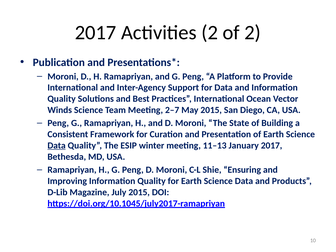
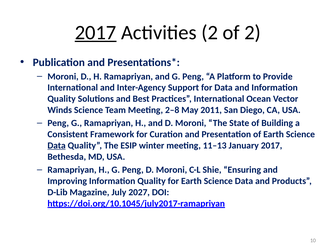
2017 at (96, 33) underline: none -> present
2–7: 2–7 -> 2–8
May 2015: 2015 -> 2011
July 2015: 2015 -> 2027
